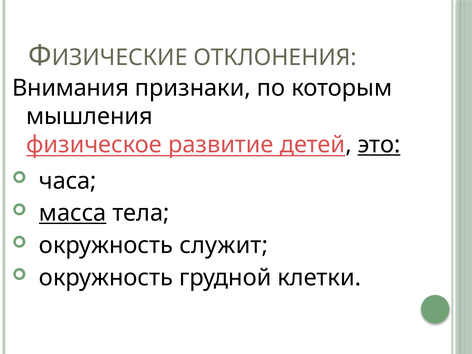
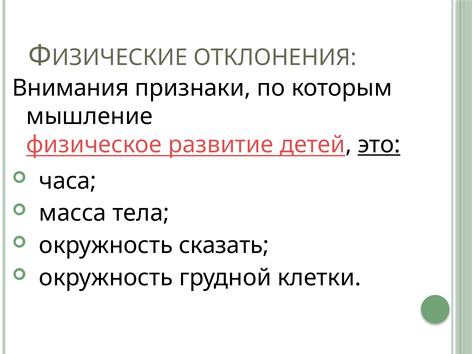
мышления: мышления -> мышление
масса underline: present -> none
служит: служит -> сказать
